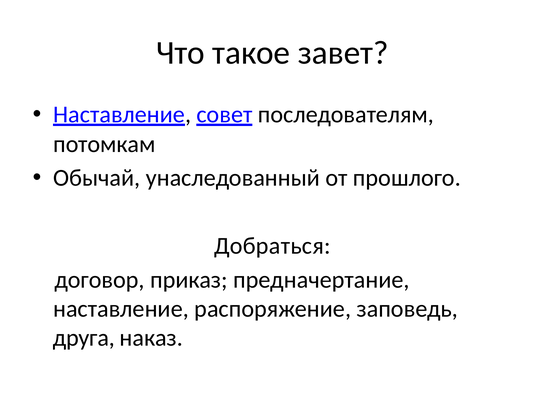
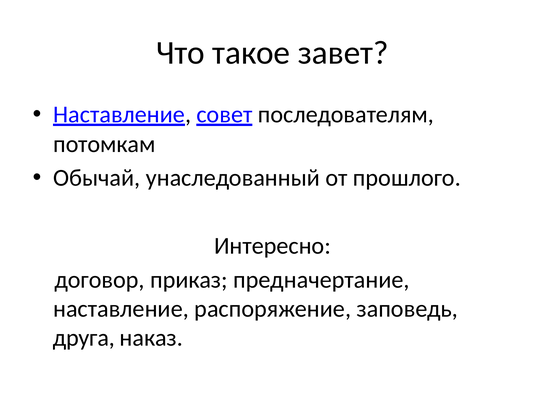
Добраться: Добраться -> Интересно
